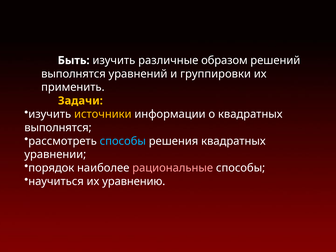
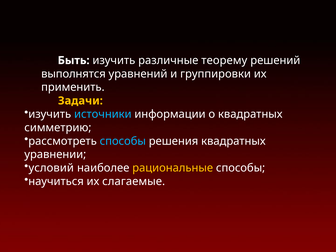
образом: образом -> теорему
источники colour: yellow -> light blue
выполнятся at (58, 128): выполнятся -> симметрию
порядок: порядок -> условий
рациональные colour: pink -> yellow
уравнению: уравнению -> слагаемые
